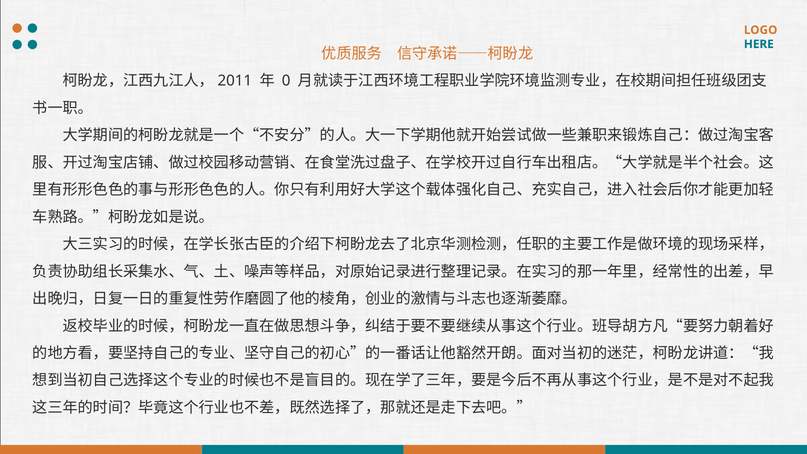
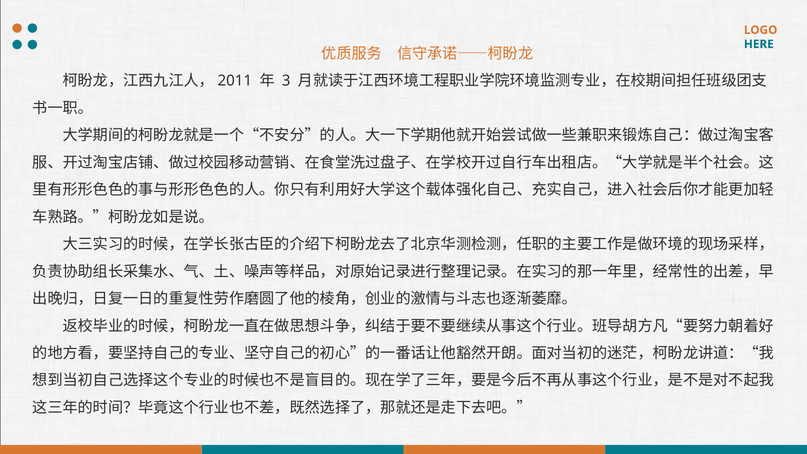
0: 0 -> 3
